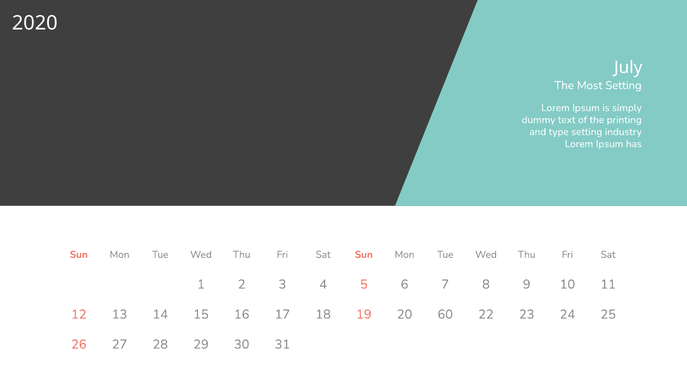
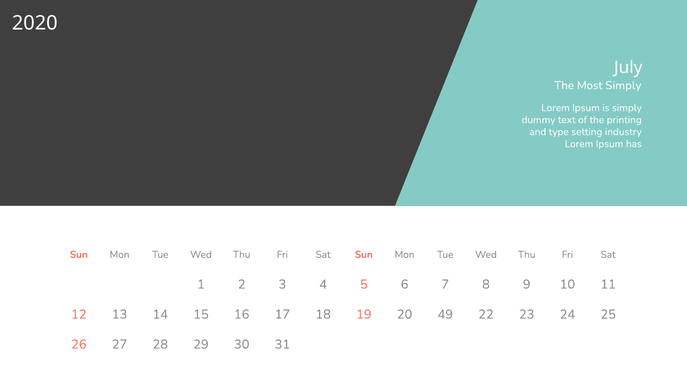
Most Setting: Setting -> Simply
60: 60 -> 49
